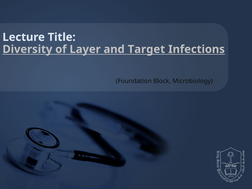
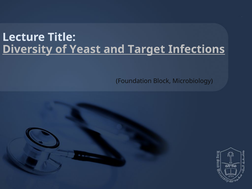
Layer: Layer -> Yeast
